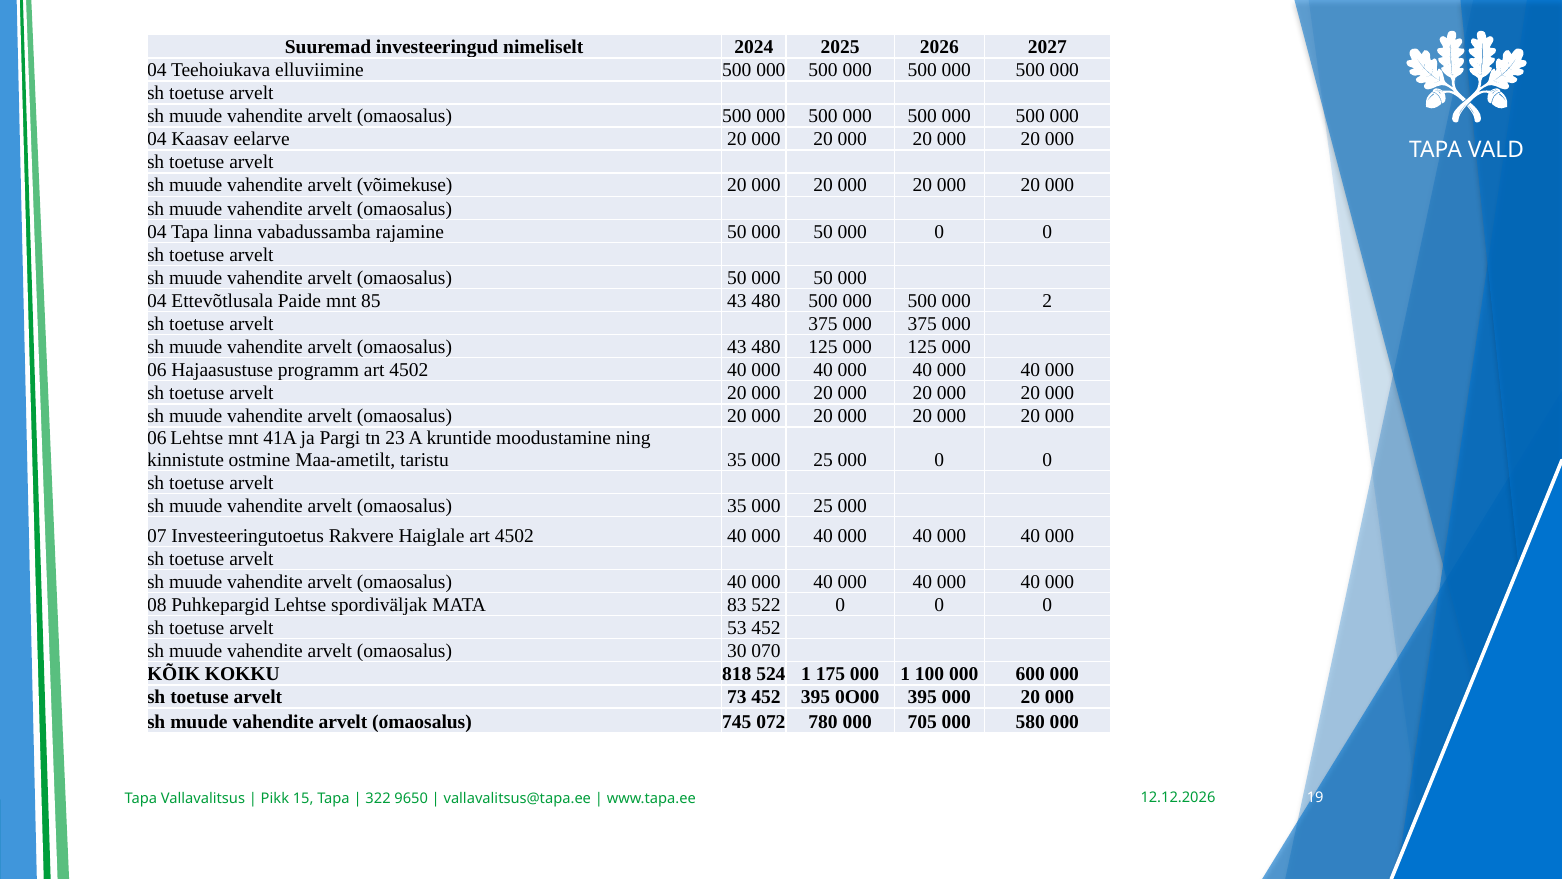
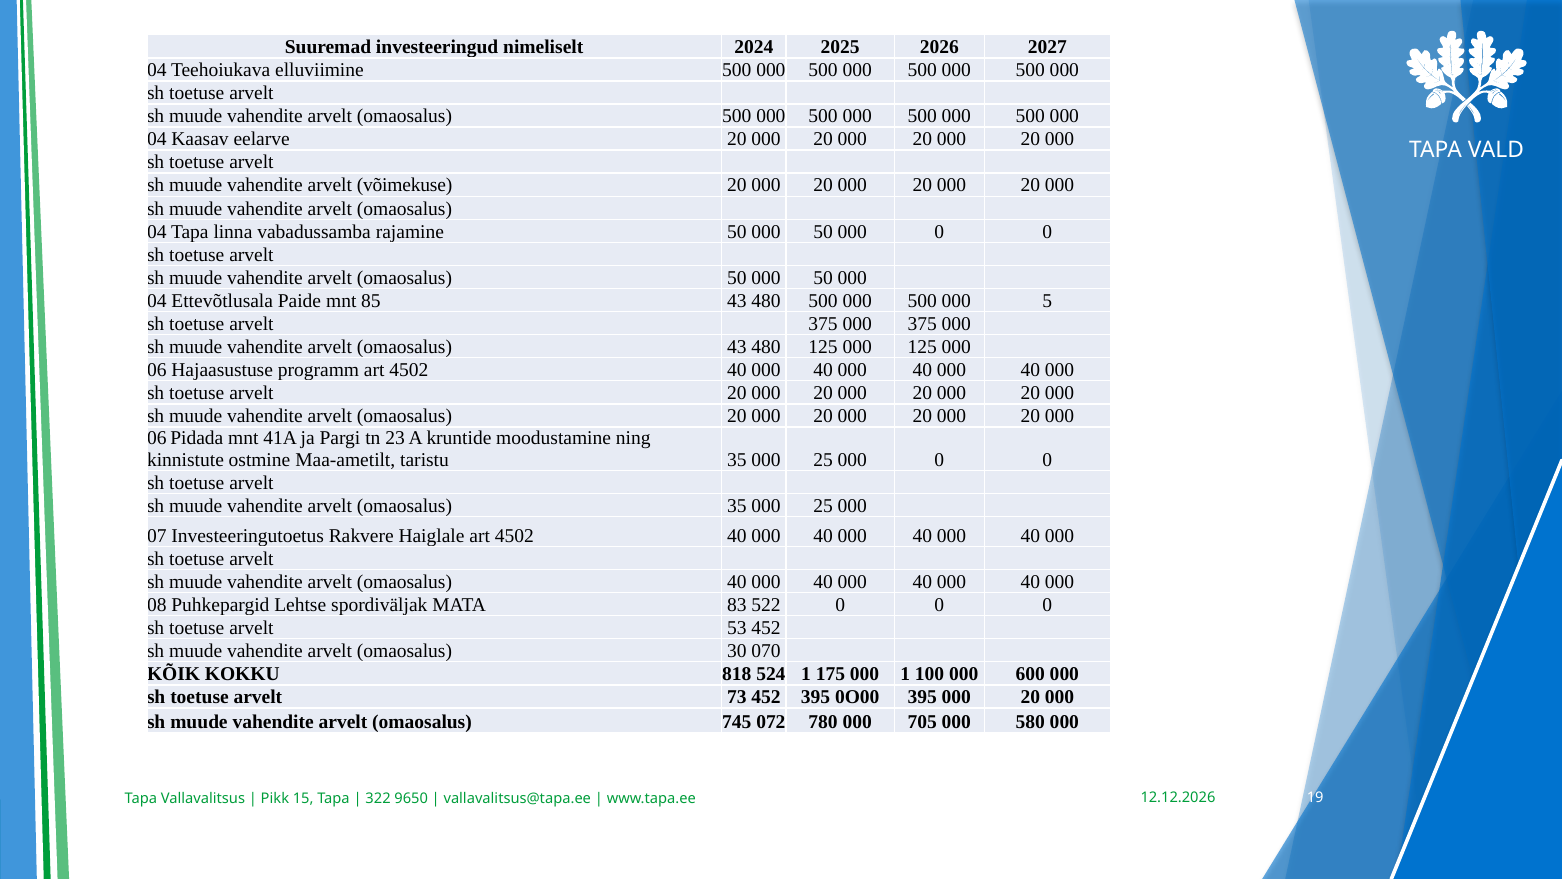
2: 2 -> 5
06 Lehtse: Lehtse -> Pidada
